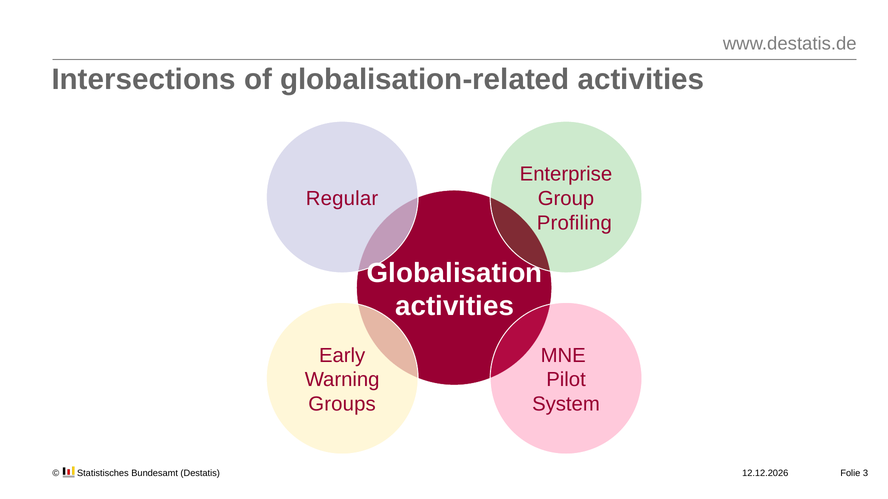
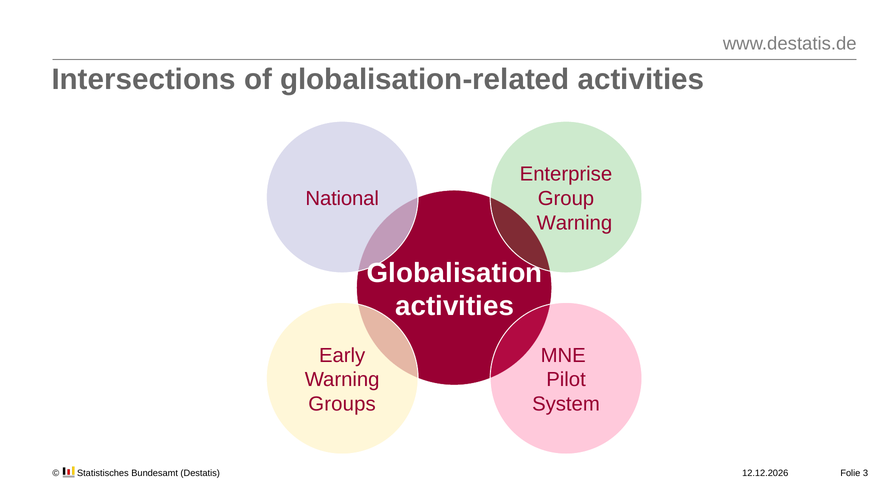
Regular: Regular -> National
Profiling at (574, 223): Profiling -> Warning
